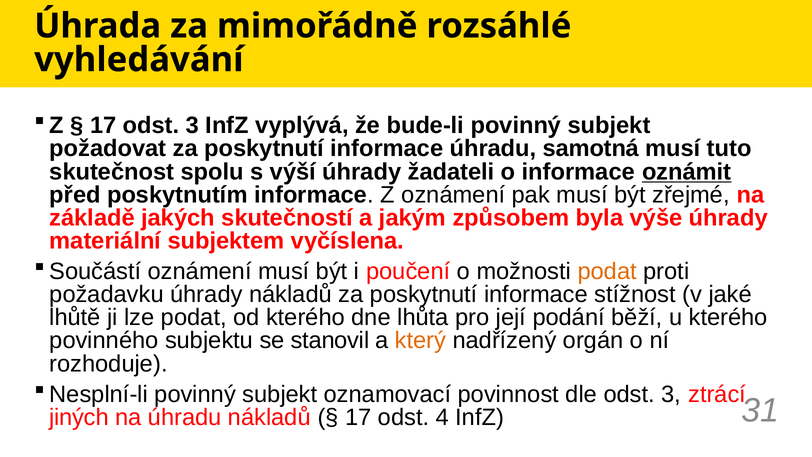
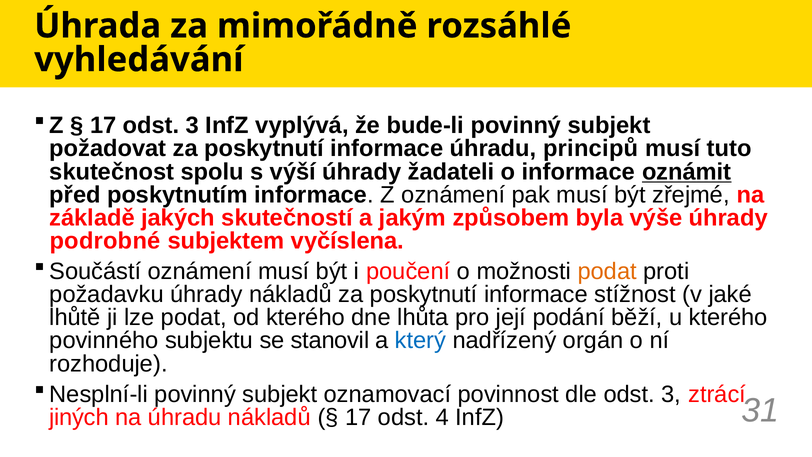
samotná: samotná -> principů
materiální: materiální -> podrobné
který colour: orange -> blue
